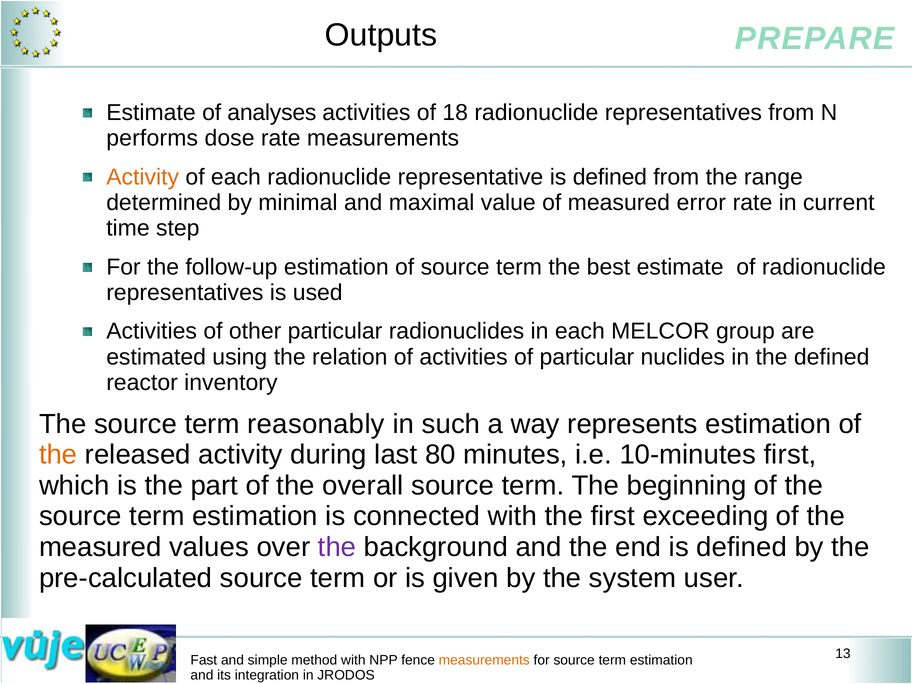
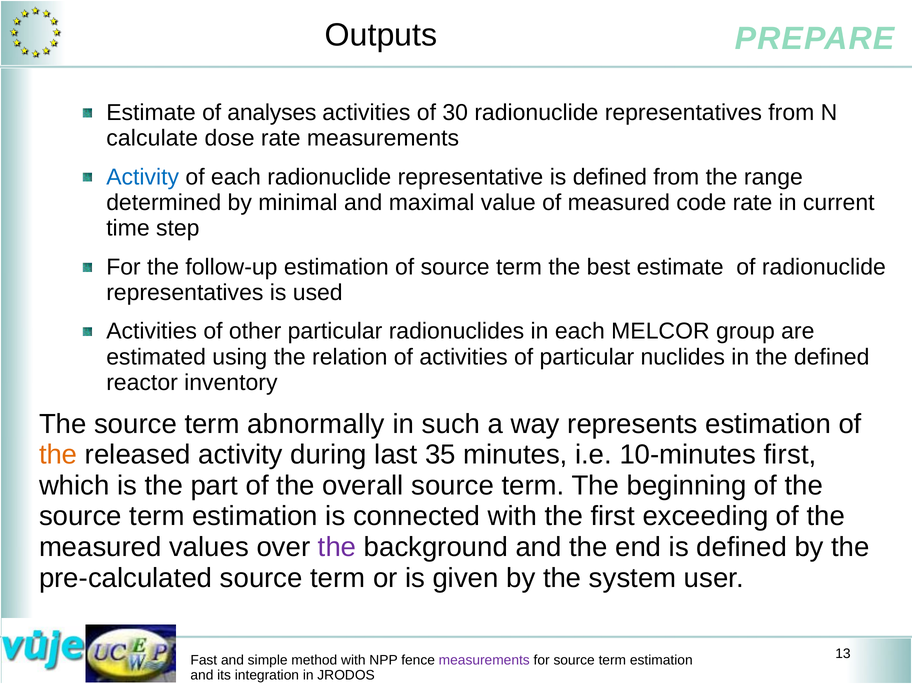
18: 18 -> 30
performs: performs -> calculate
Activity at (143, 177) colour: orange -> blue
error: error -> code
reasonably: reasonably -> abnormally
80: 80 -> 35
measurements at (484, 660) colour: orange -> purple
